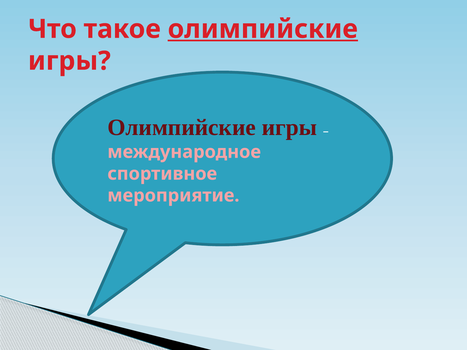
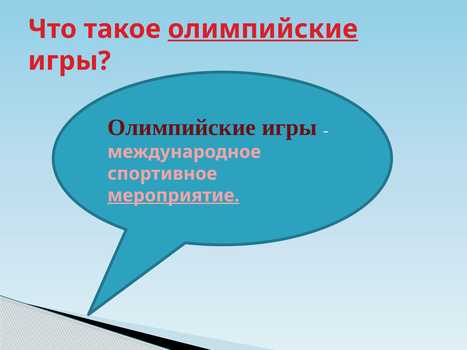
мероприятие underline: none -> present
